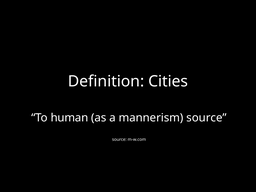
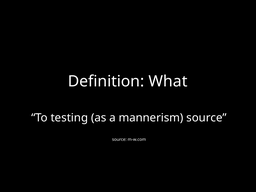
Cities: Cities -> What
human: human -> testing
